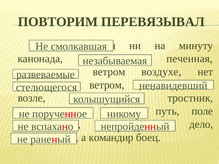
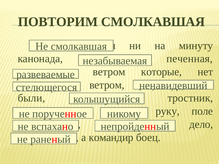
ПОВТОРИМ ПЕРЕВЯЗЫВАЛ: ПЕРЕВЯЗЫВАЛ -> СМОЛКАВШАЯ
воздухе: воздухе -> которые
возле: возле -> были
путь: путь -> руку
